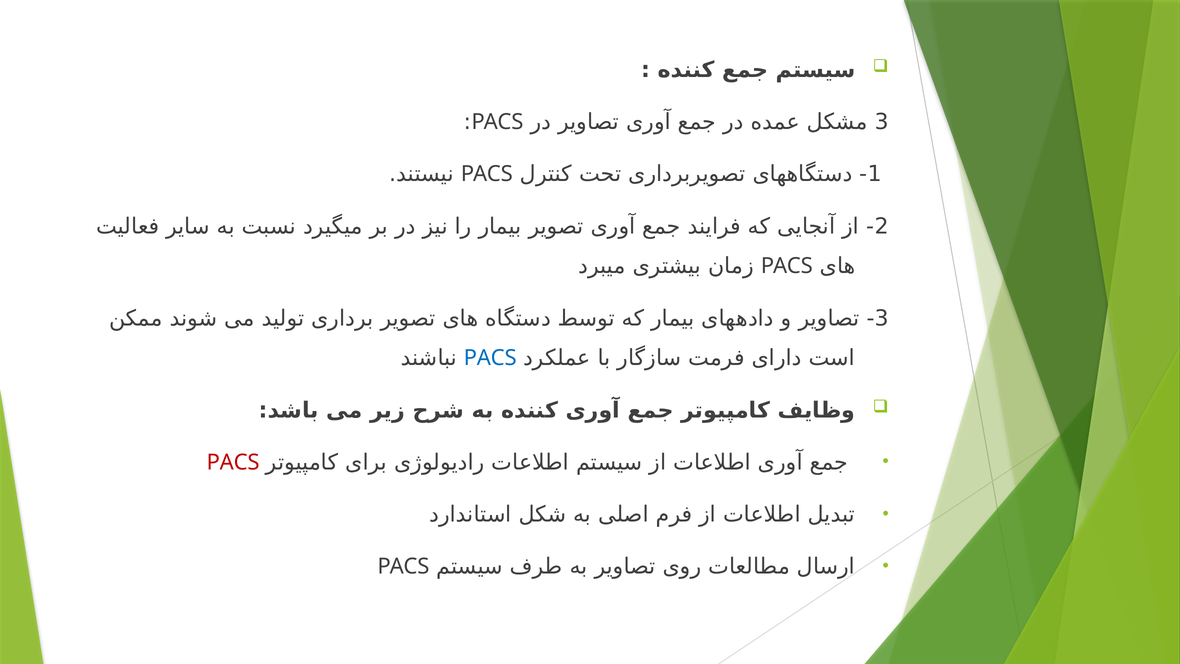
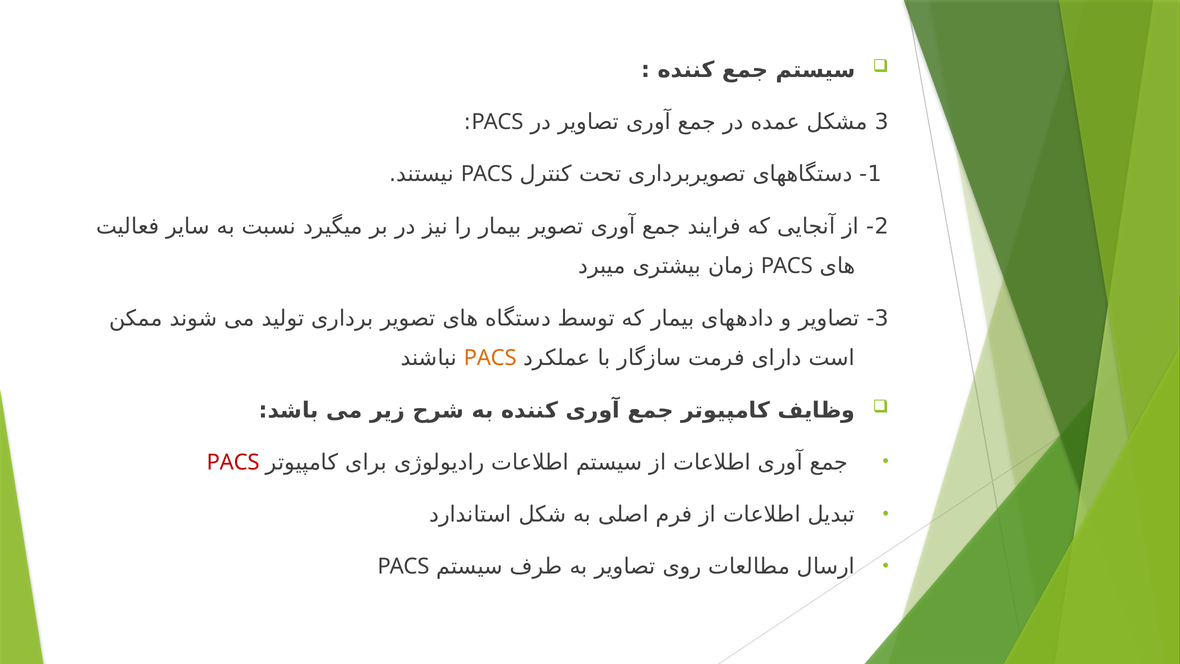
PACS at (490, 358) colour: blue -> orange
